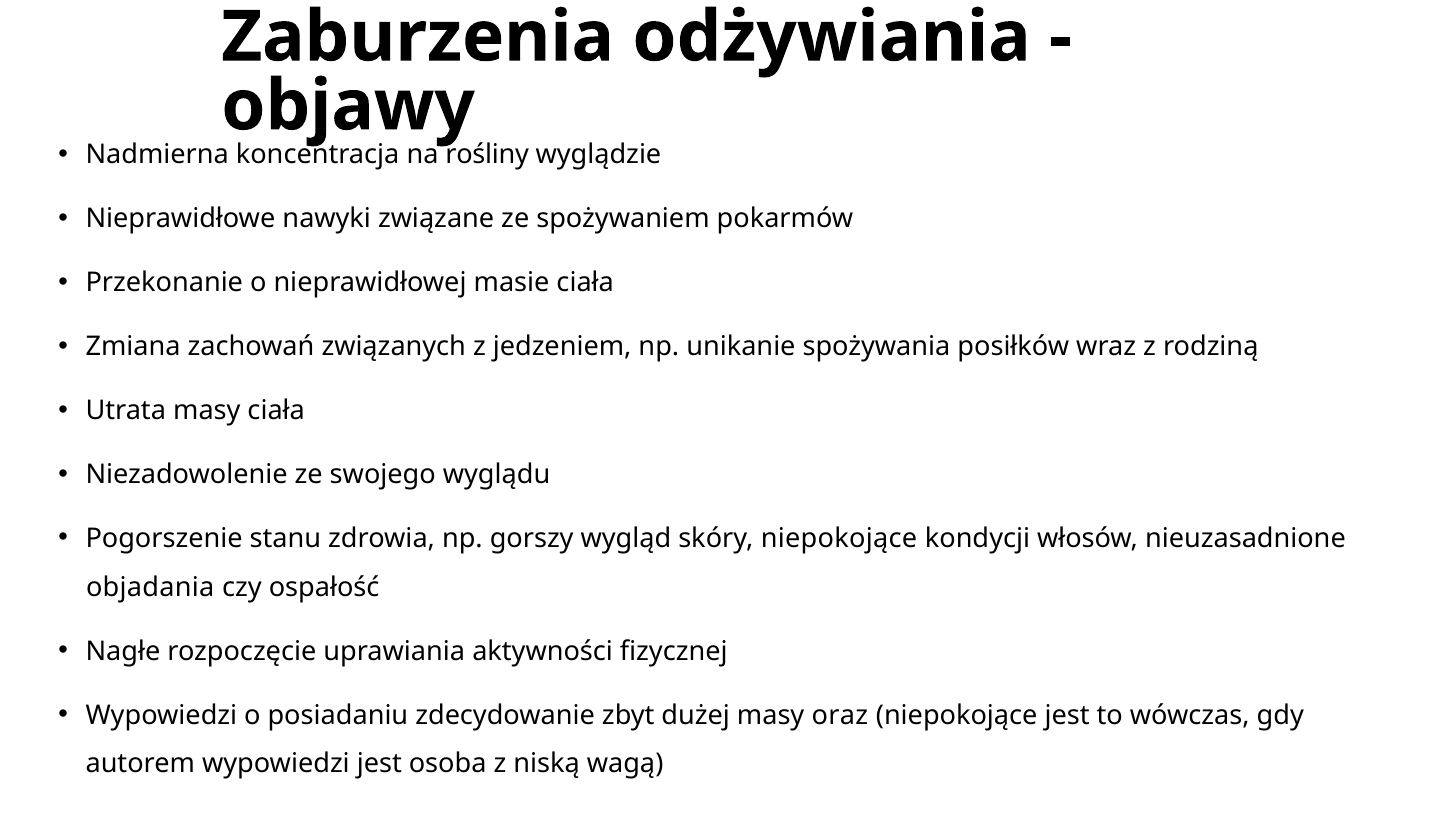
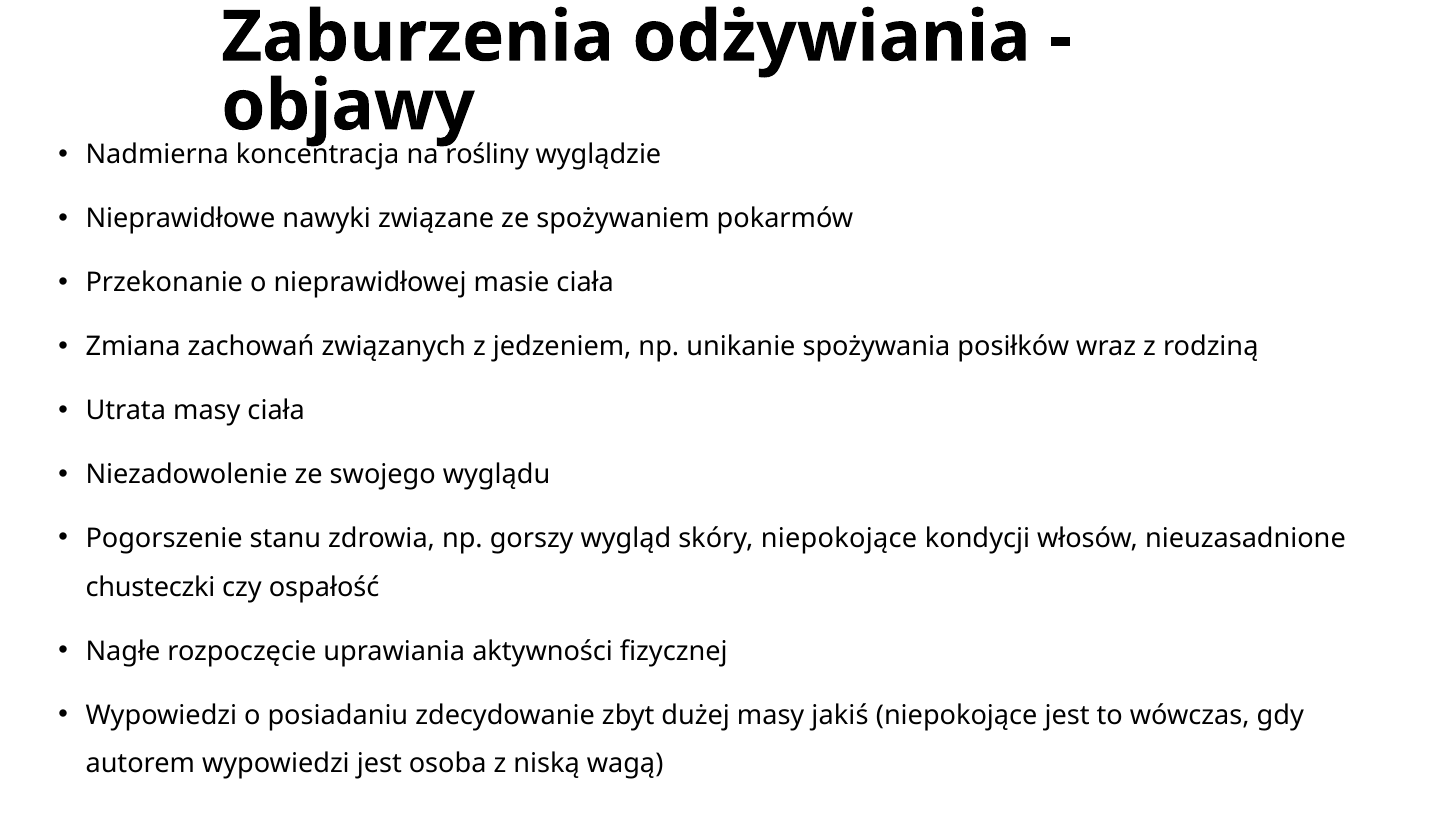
objadania: objadania -> chusteczki
oraz: oraz -> jakiś
